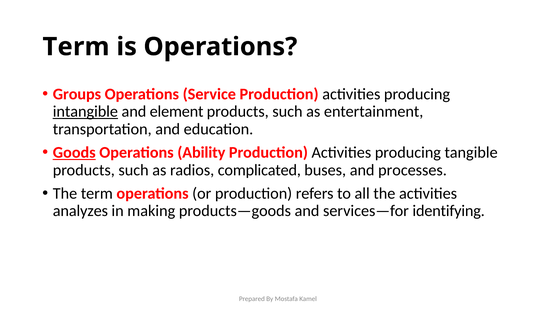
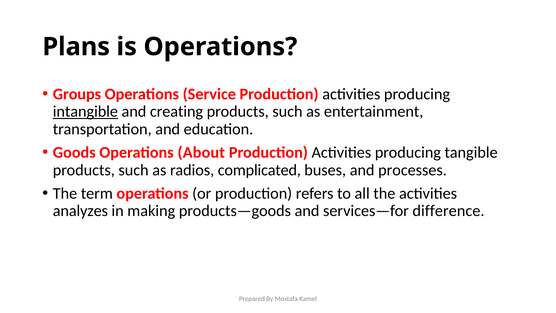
Term at (76, 47): Term -> Plans
element: element -> creating
Goods underline: present -> none
Ability: Ability -> About
identifying: identifying -> difference
